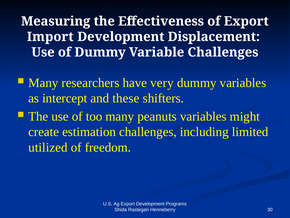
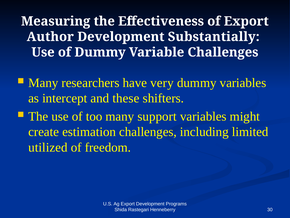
Import: Import -> Author
Displacement: Displacement -> Substantially
peanuts: peanuts -> support
